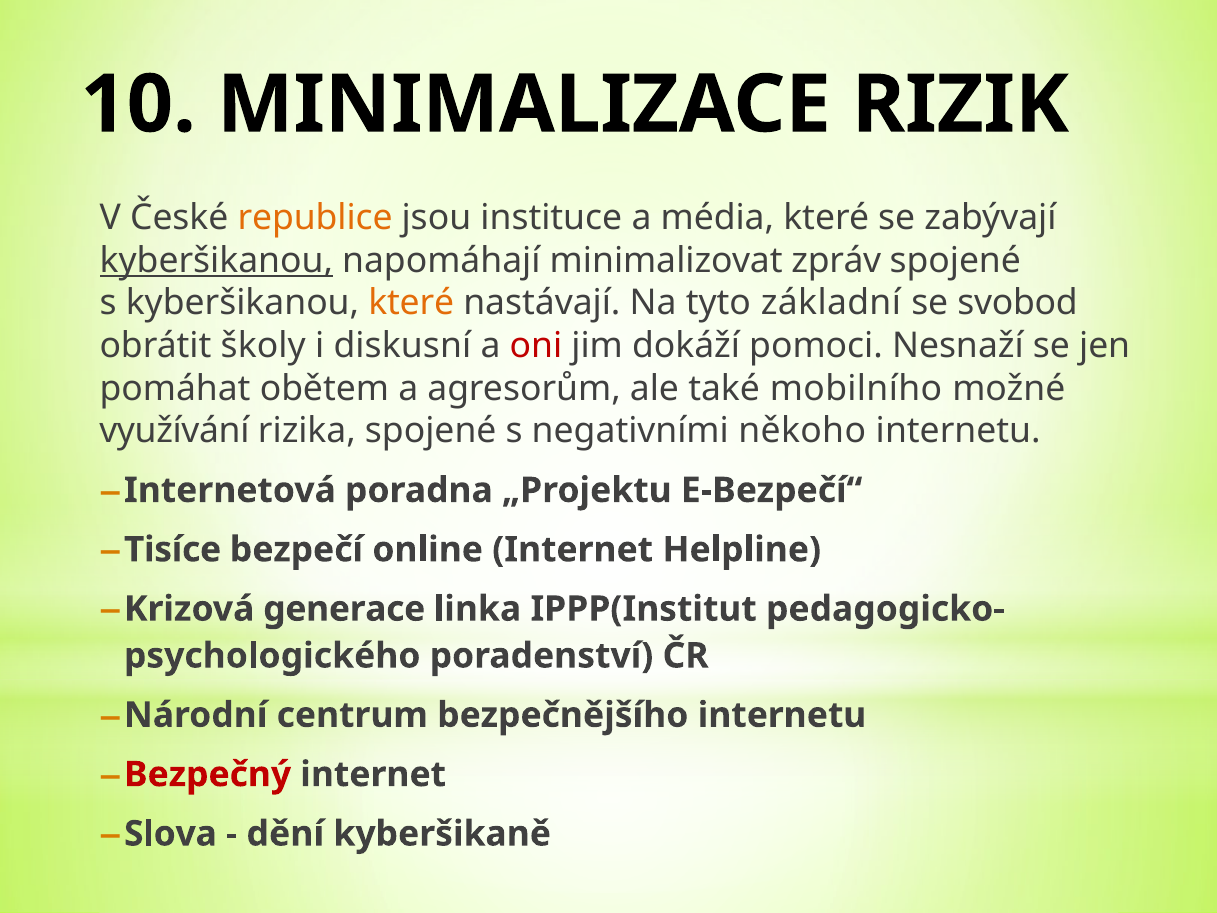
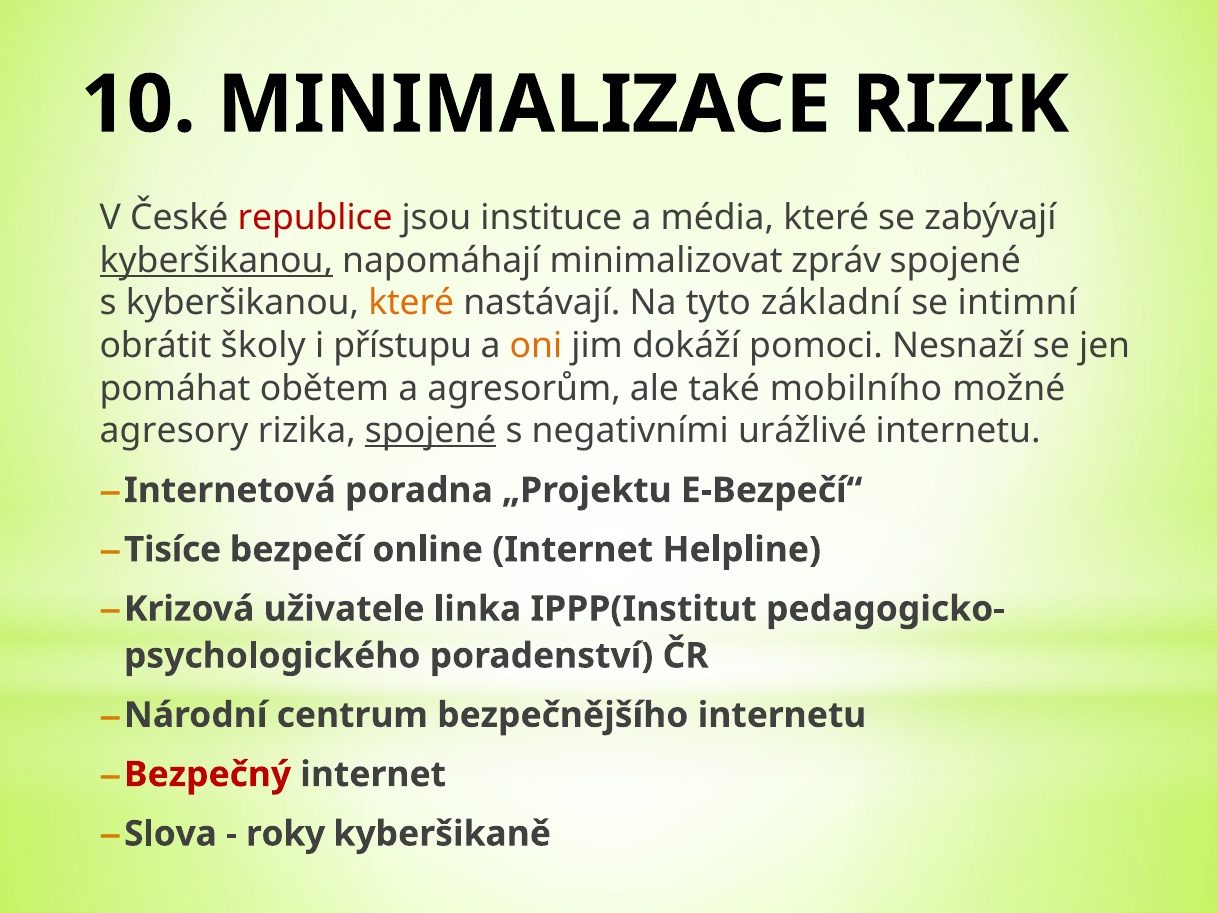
republice colour: orange -> red
svobod: svobod -> intimní
diskusní: diskusní -> přístupu
oni colour: red -> orange
využívání: využívání -> agresory
spojené at (431, 431) underline: none -> present
někoho: někoho -> urážlivé
generace: generace -> uživatele
dění: dění -> roky
